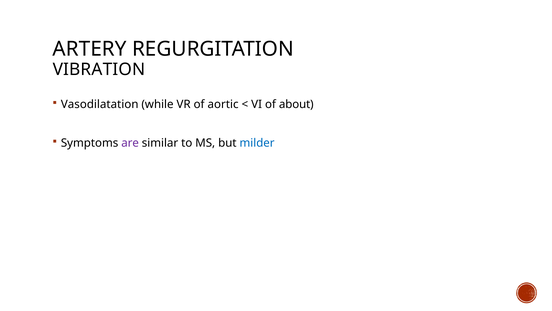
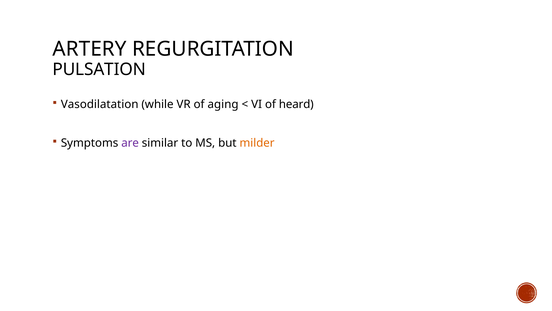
VIBRATION: VIBRATION -> PULSATION
aortic: aortic -> aging
about: about -> heard
milder colour: blue -> orange
